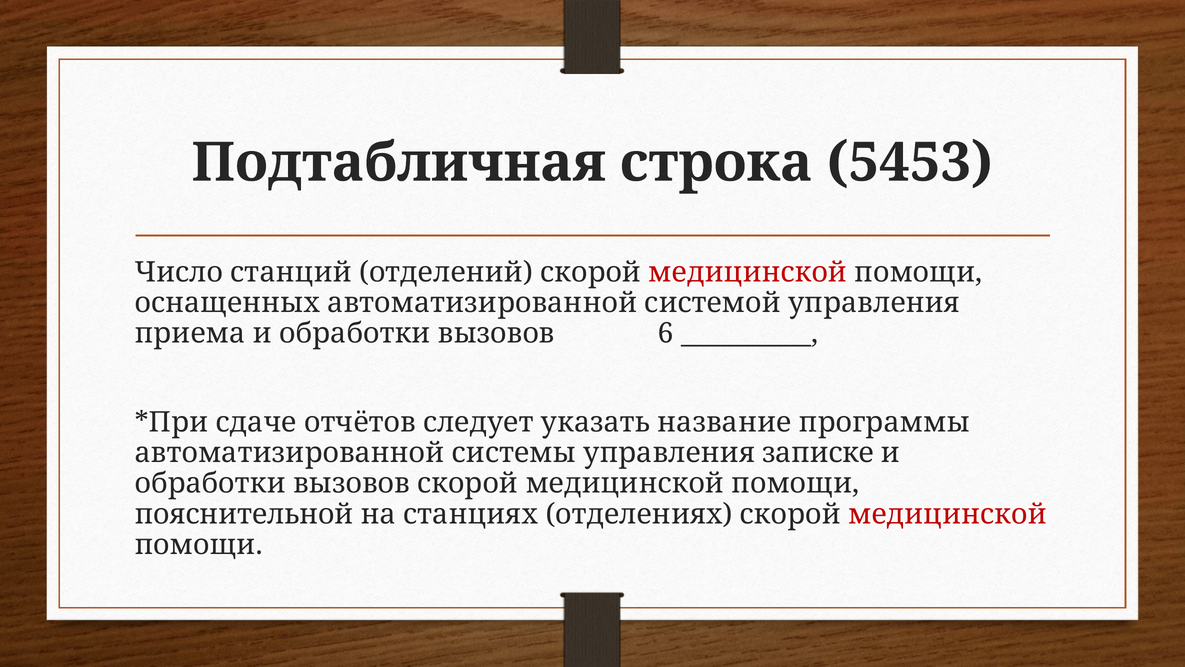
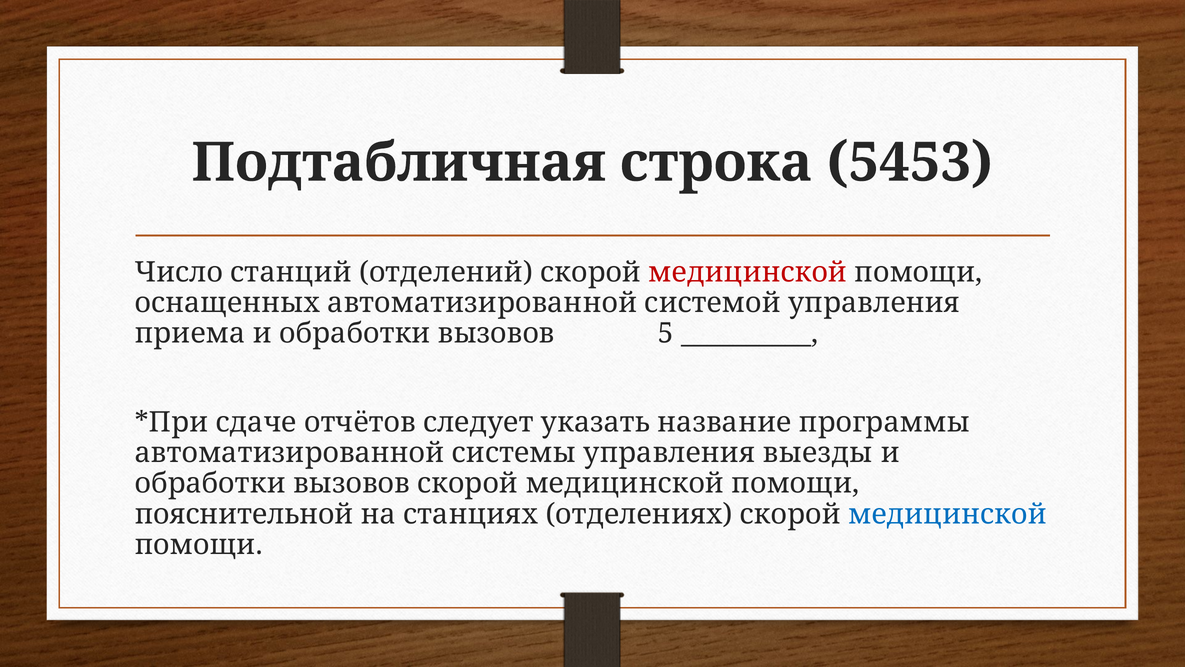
6: 6 -> 5
записке: записке -> выезды
медицинской at (947, 514) colour: red -> blue
